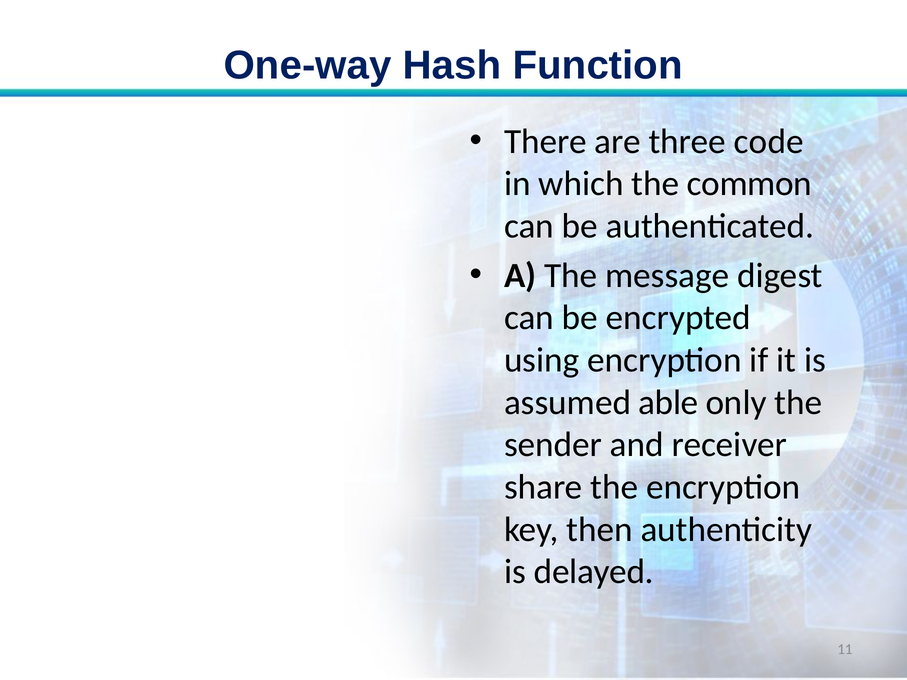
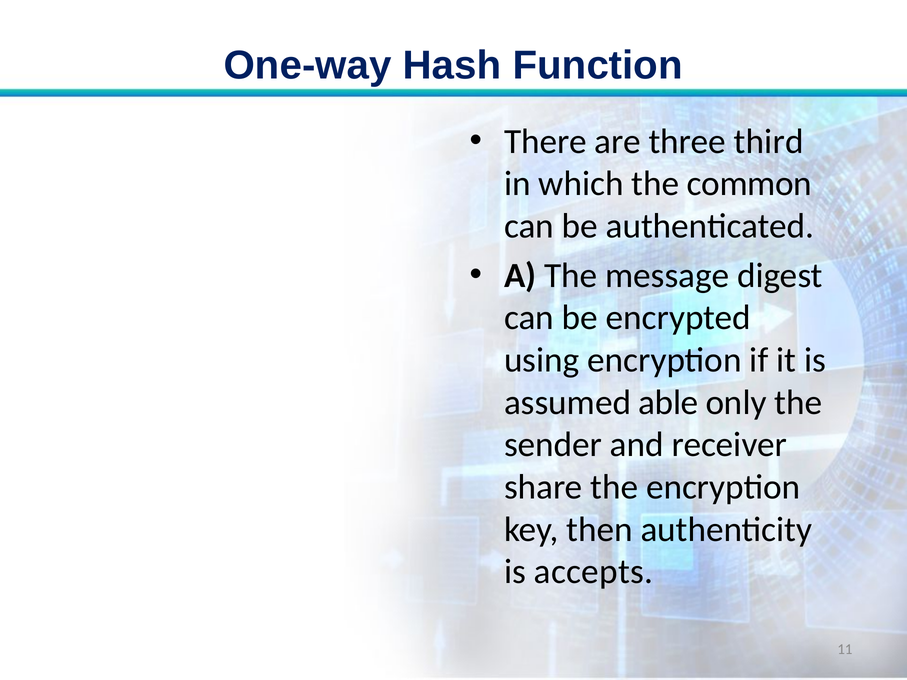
code: code -> third
delayed: delayed -> accepts
